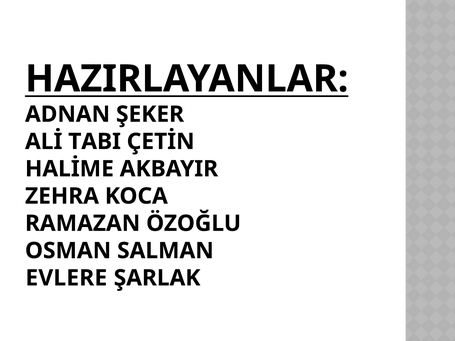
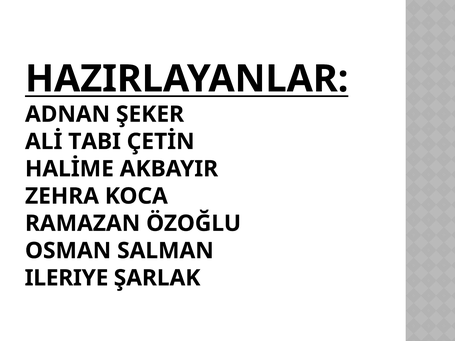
EVLERE: EVLERE -> ILERIYE
